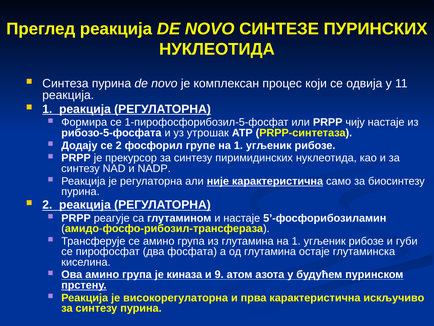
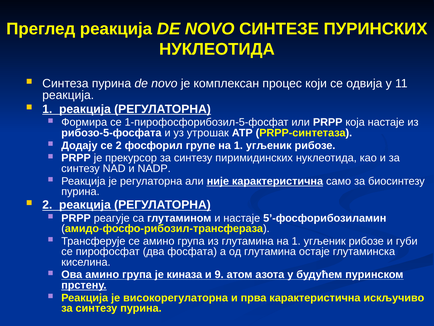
чију: чију -> која
